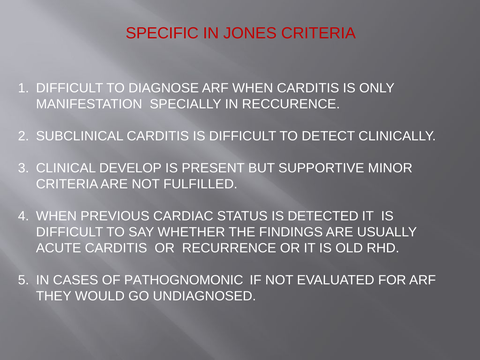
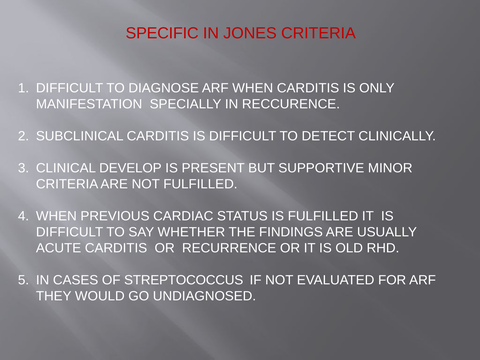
IS DETECTED: DETECTED -> FULFILLED
PATHOGNOMONIC: PATHOGNOMONIC -> STREPTOCOCCUS
